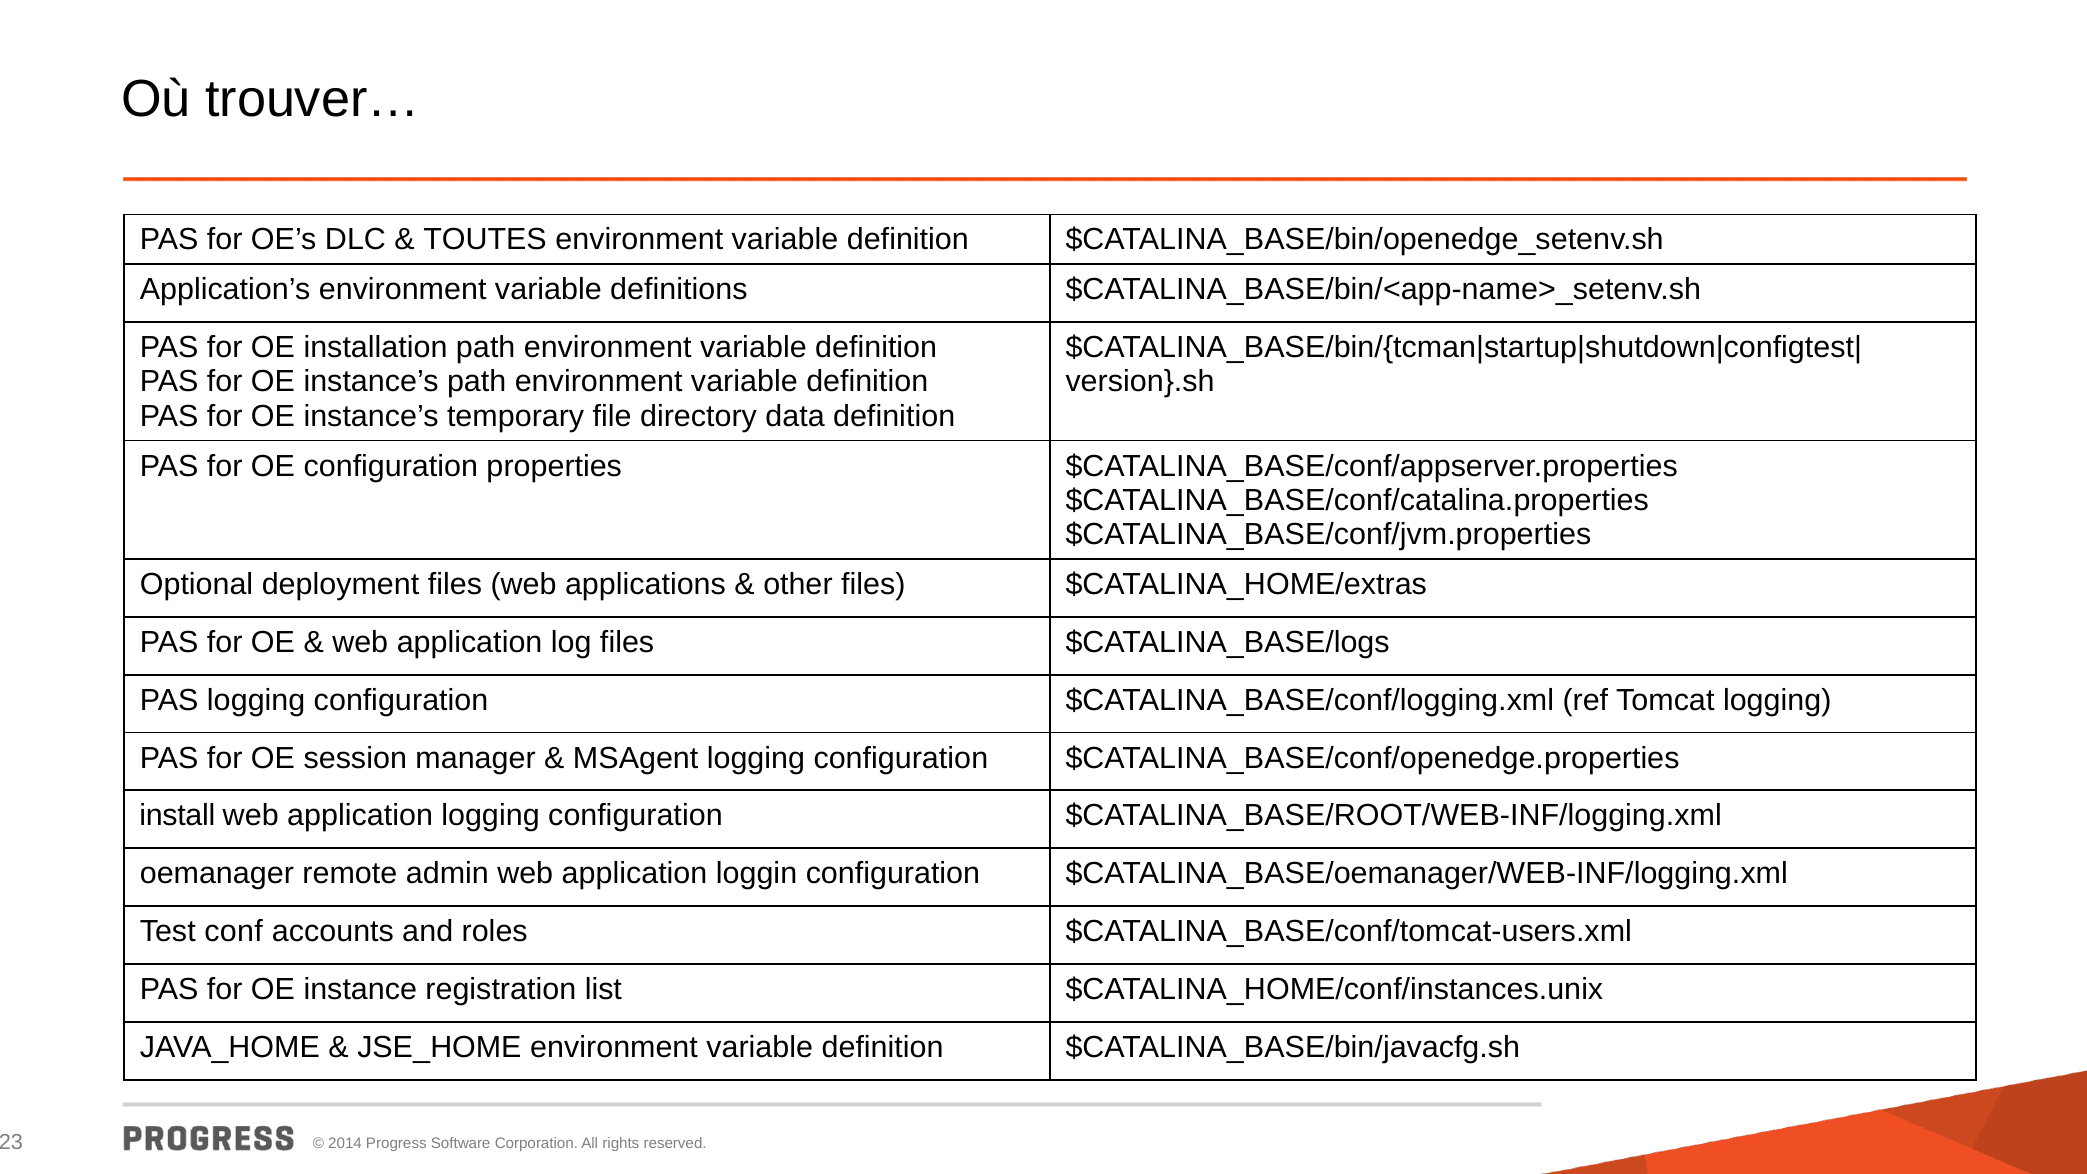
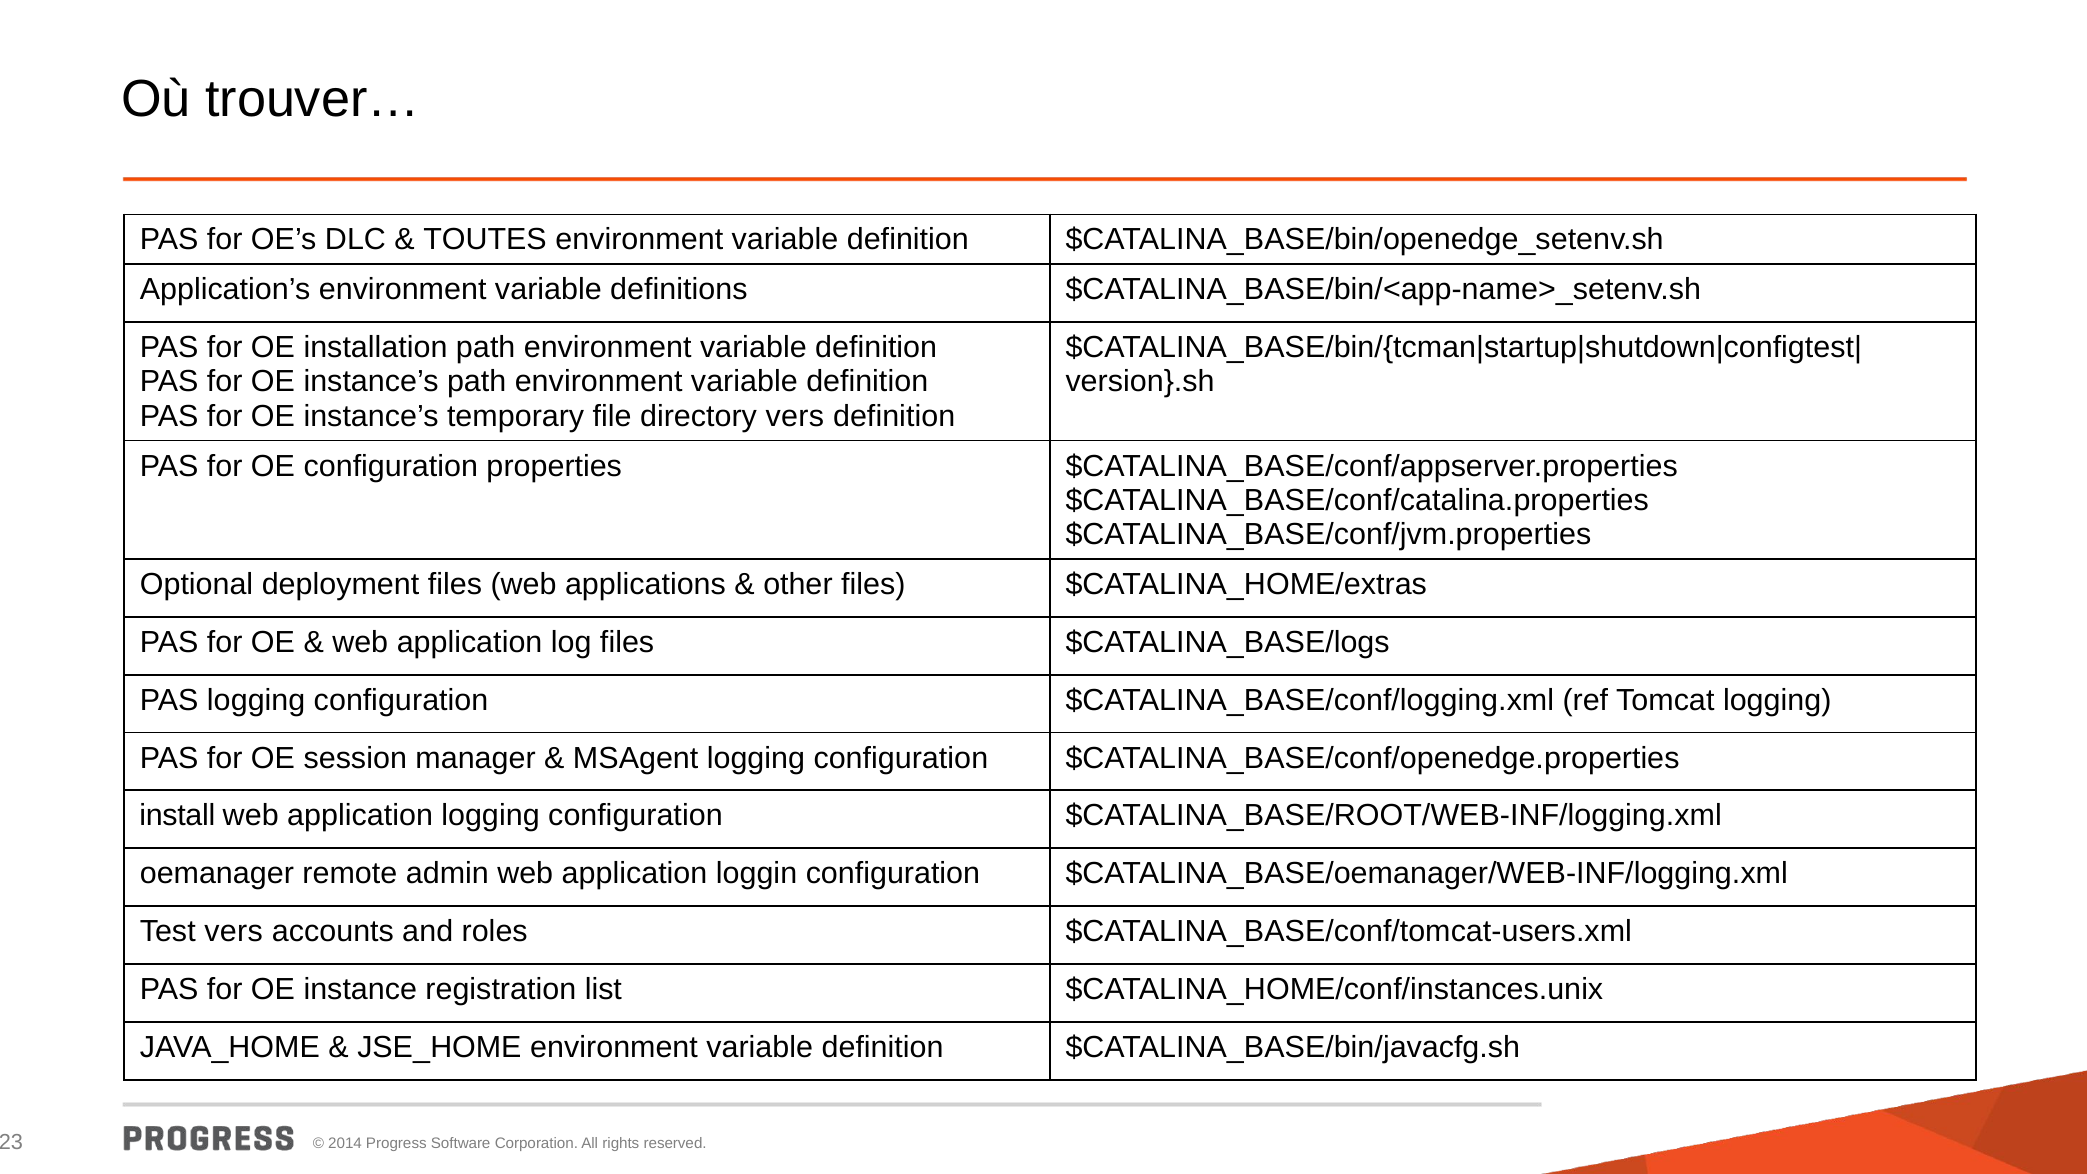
directory data: data -> vers
Test conf: conf -> vers
